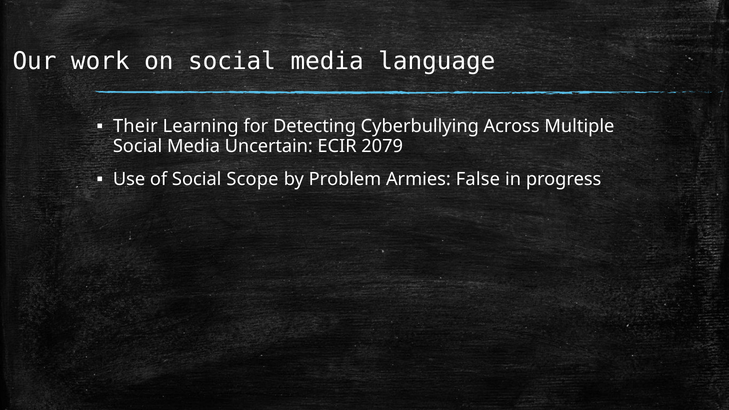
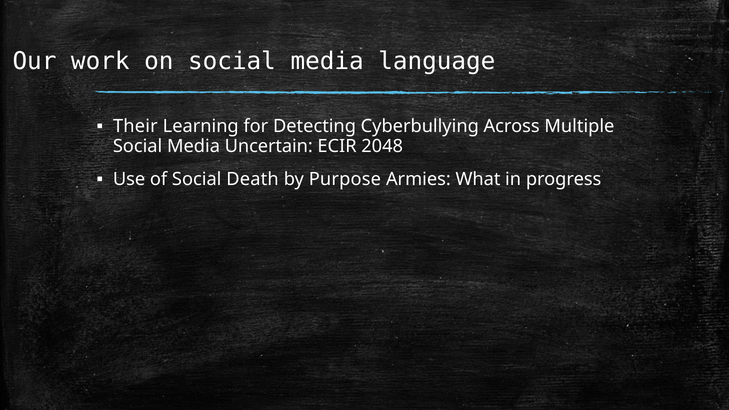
2079: 2079 -> 2048
Scope: Scope -> Death
Problem: Problem -> Purpose
False: False -> What
